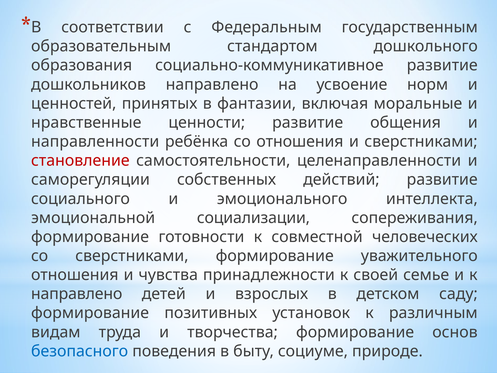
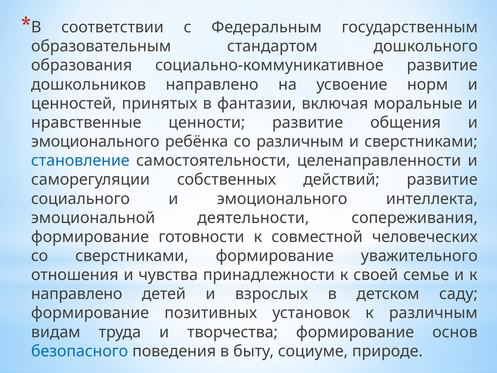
направленности at (95, 142): направленности -> эмоционального
со отношения: отношения -> различным
становление colour: red -> blue
социализации: социализации -> деятельности
